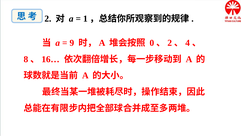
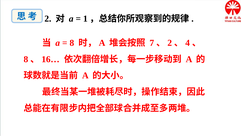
9 at (72, 43): 9 -> 8
0: 0 -> 7
